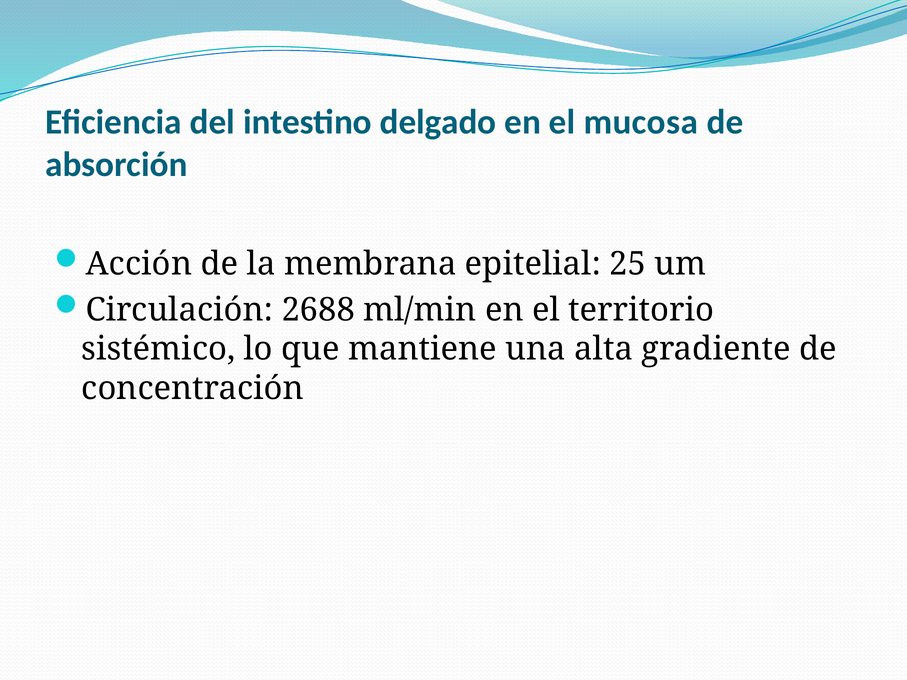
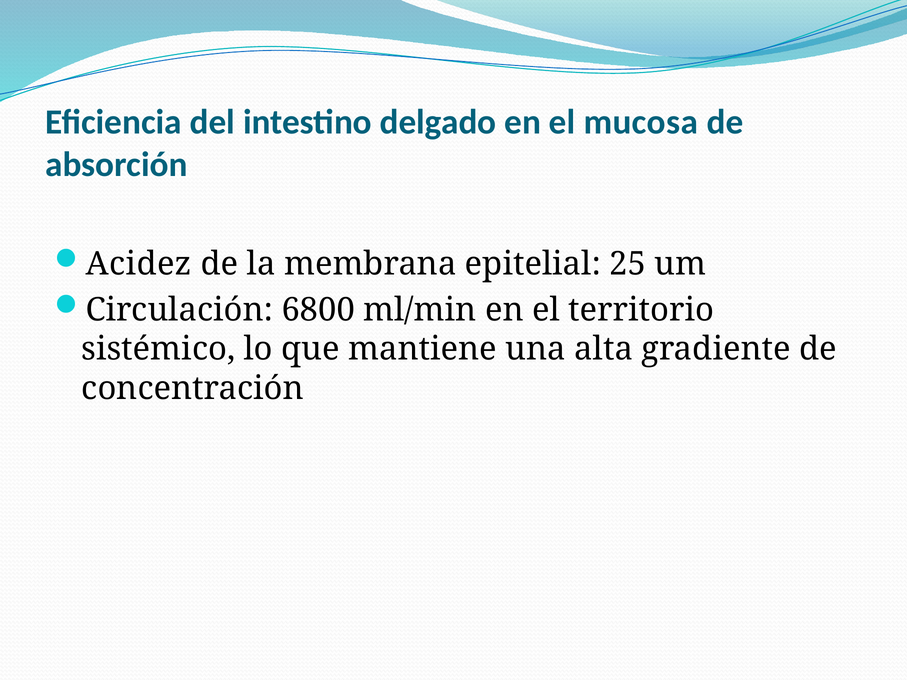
Acción: Acción -> Acidez
2688: 2688 -> 6800
